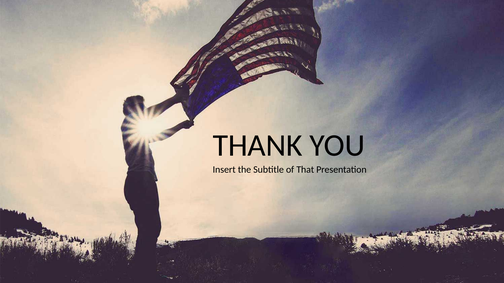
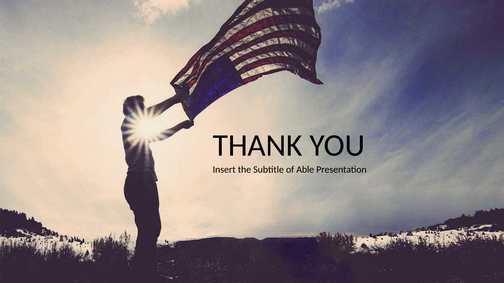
That: That -> Able
